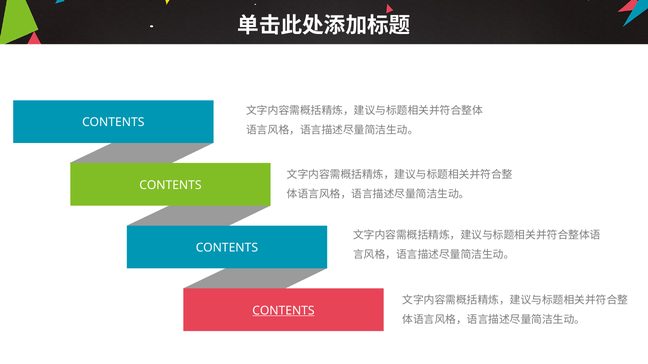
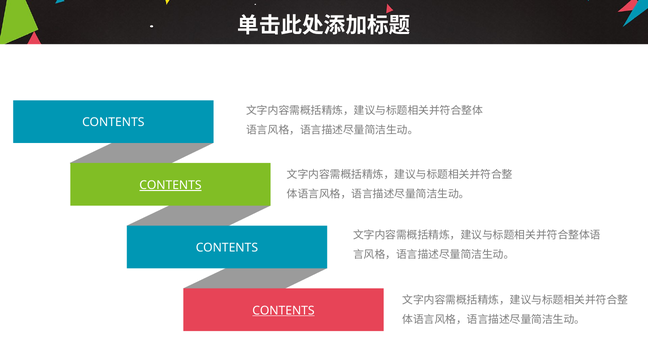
CONTENTS at (170, 185) underline: none -> present
